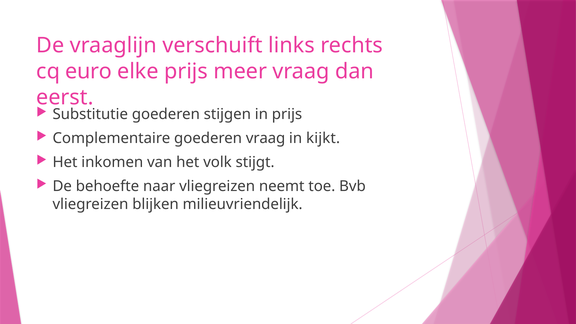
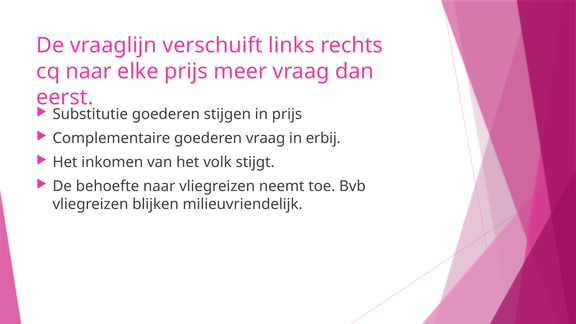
cq euro: euro -> naar
kijkt: kijkt -> erbij
